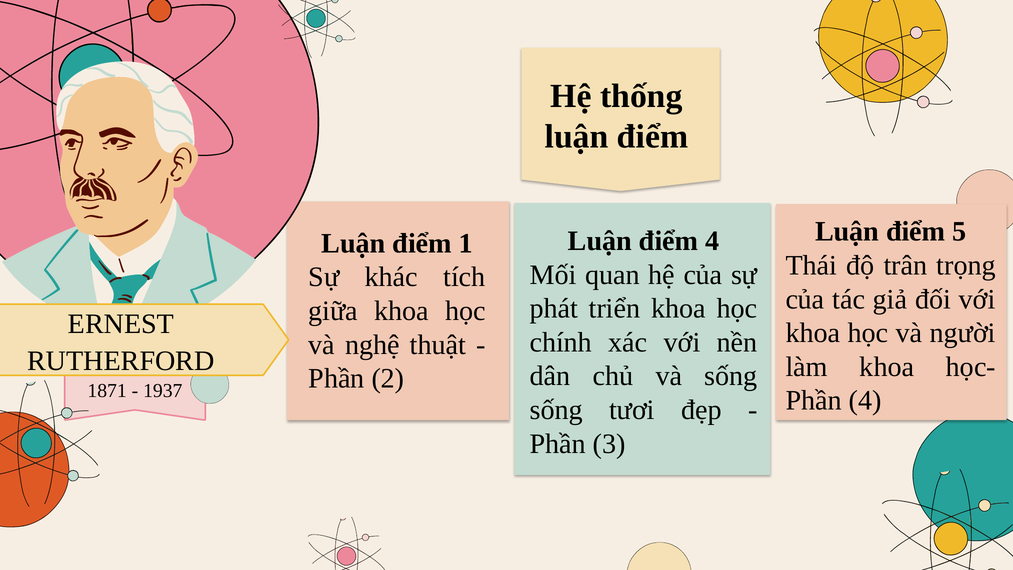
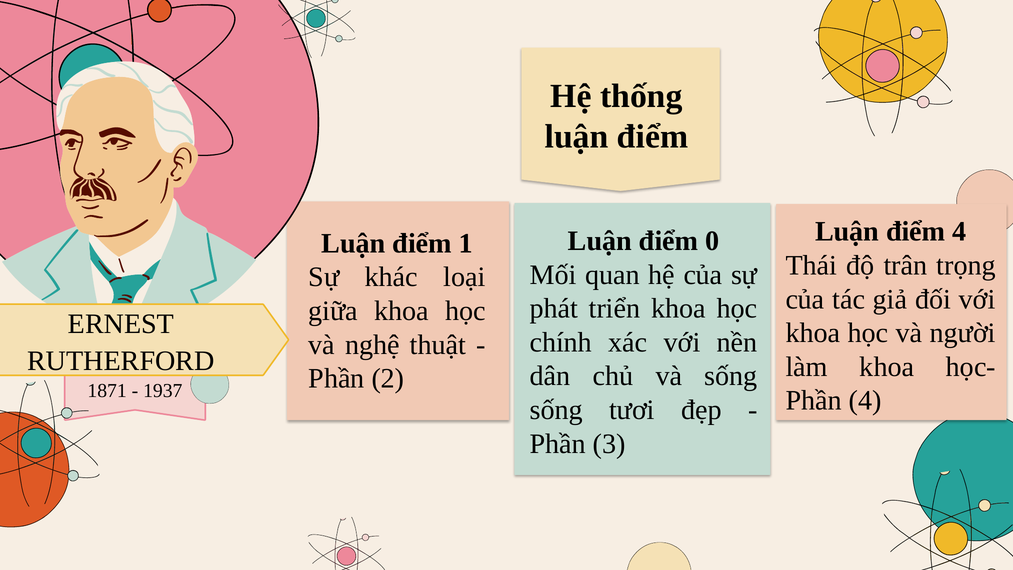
điểm 5: 5 -> 4
điểm 4: 4 -> 0
tích: tích -> loại
